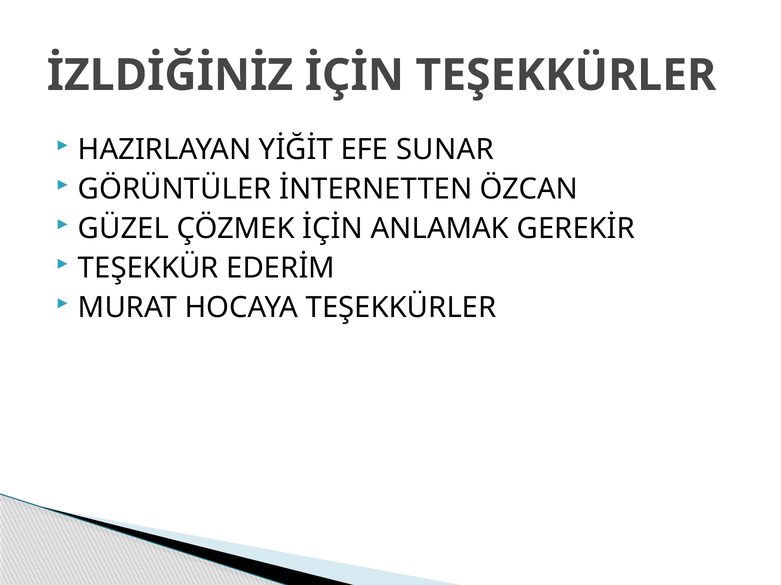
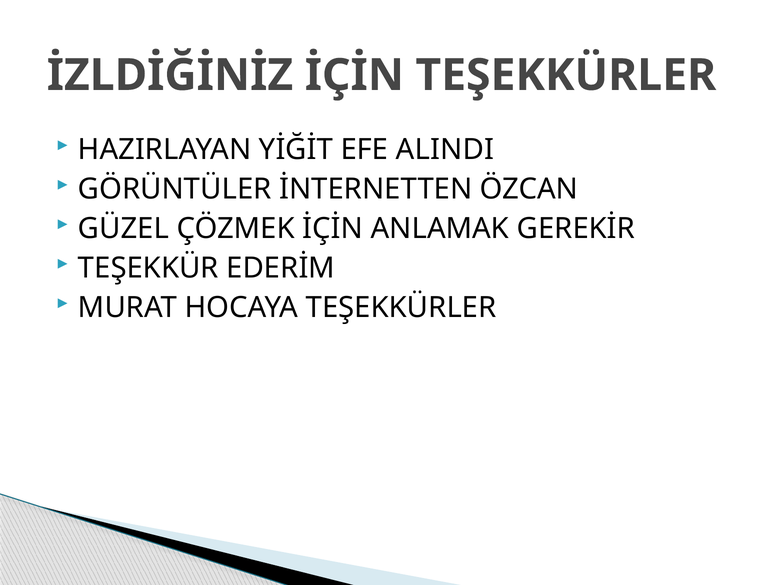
SUNAR: SUNAR -> ALINDI
